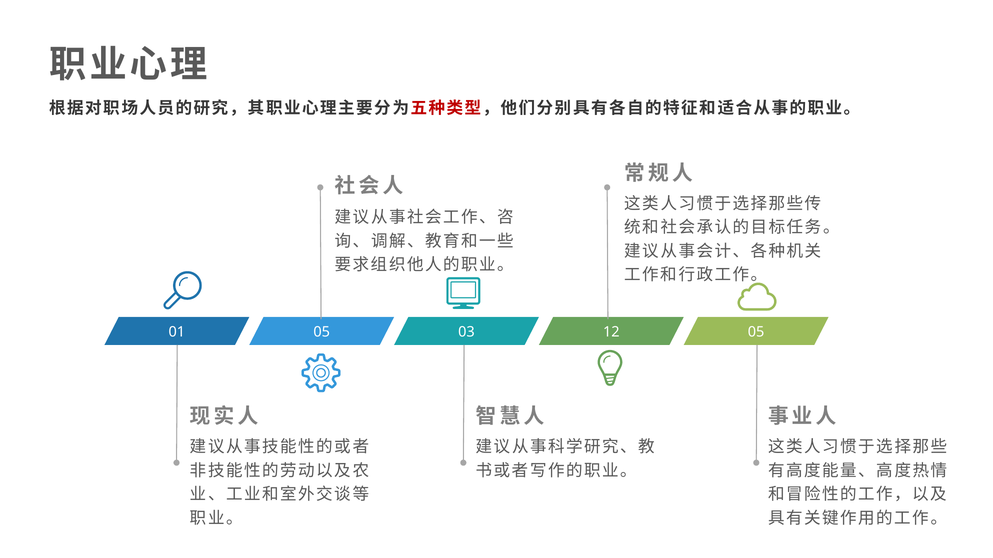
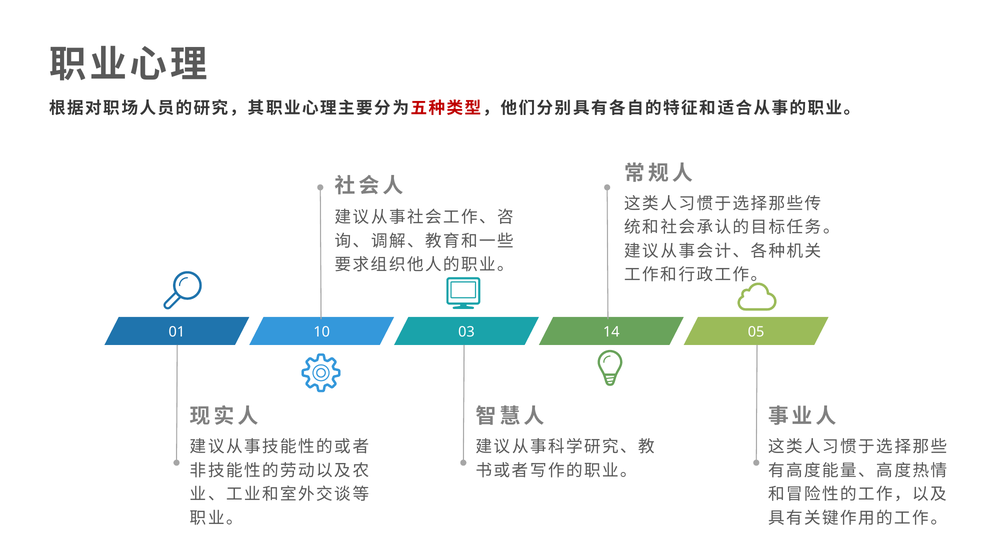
01 05: 05 -> 10
12: 12 -> 14
